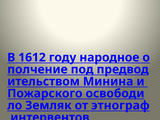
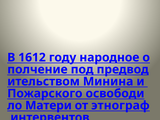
Земляк: Земляк -> Матери
